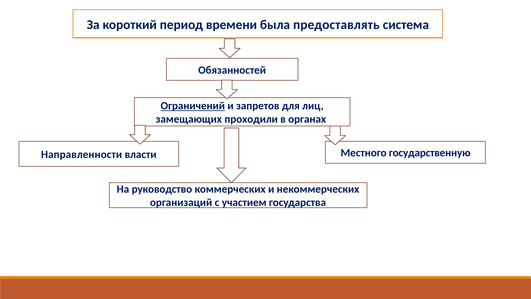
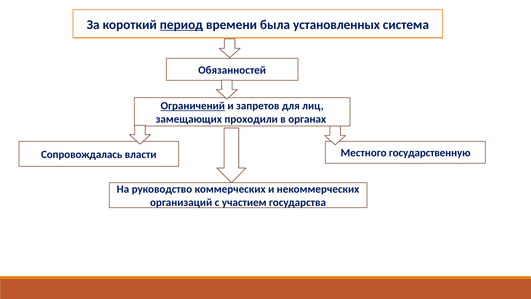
период underline: none -> present
предоставлять: предоставлять -> установленных
Направленности: Направленности -> Сопровождалась
